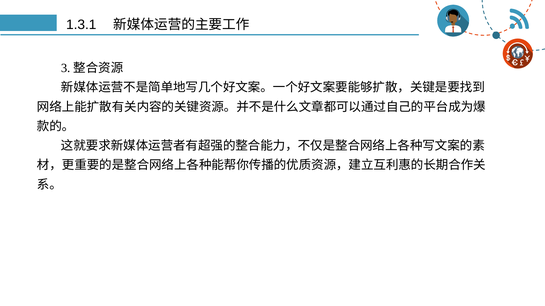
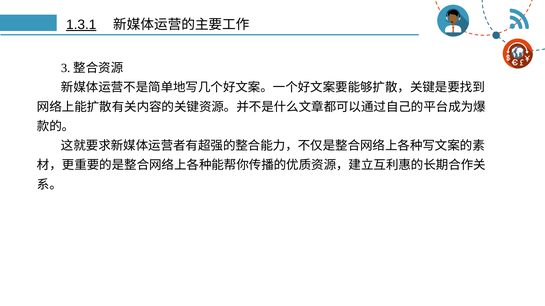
1.3.1 underline: none -> present
